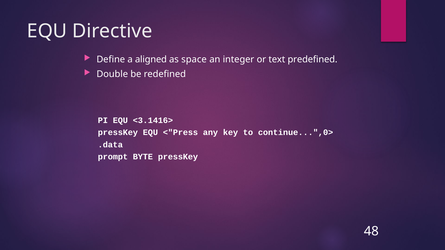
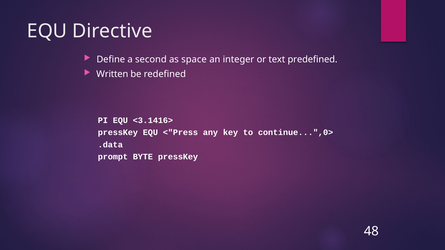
aligned: aligned -> second
Double: Double -> Written
